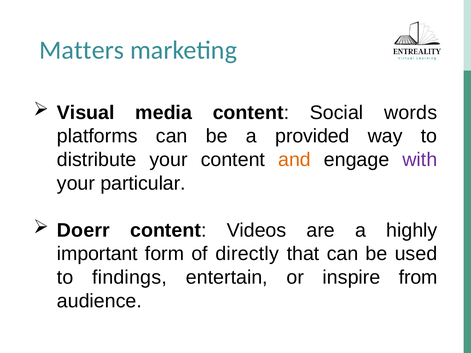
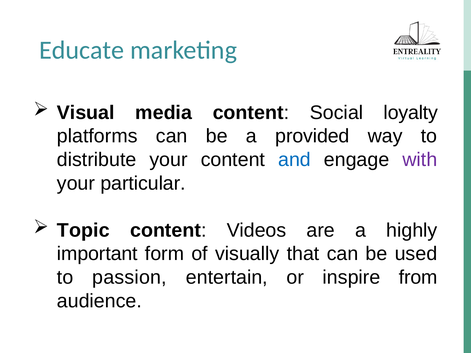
Matters: Matters -> Educate
words: words -> loyalty
and colour: orange -> blue
Doerr: Doerr -> Topic
directly: directly -> visually
findings: findings -> passion
